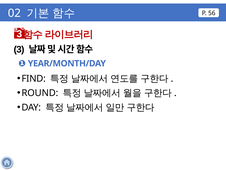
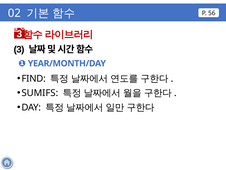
ROUND: ROUND -> SUMIFS
